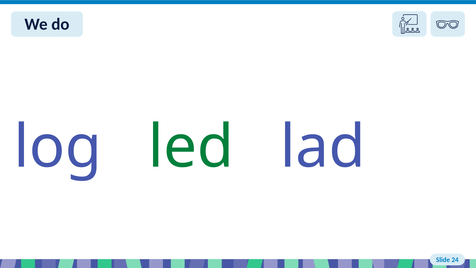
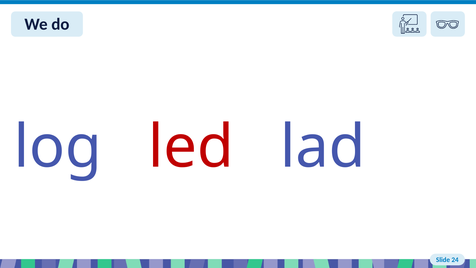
led colour: green -> red
